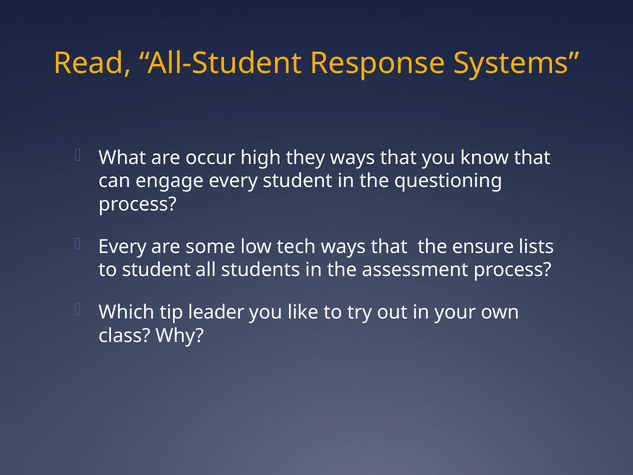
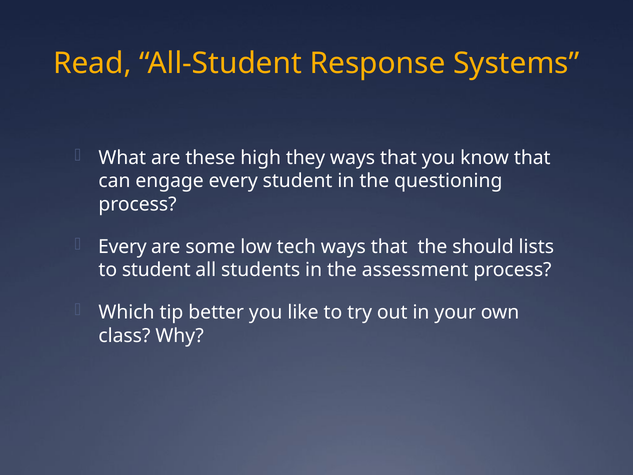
occur: occur -> these
ensure: ensure -> should
leader: leader -> better
